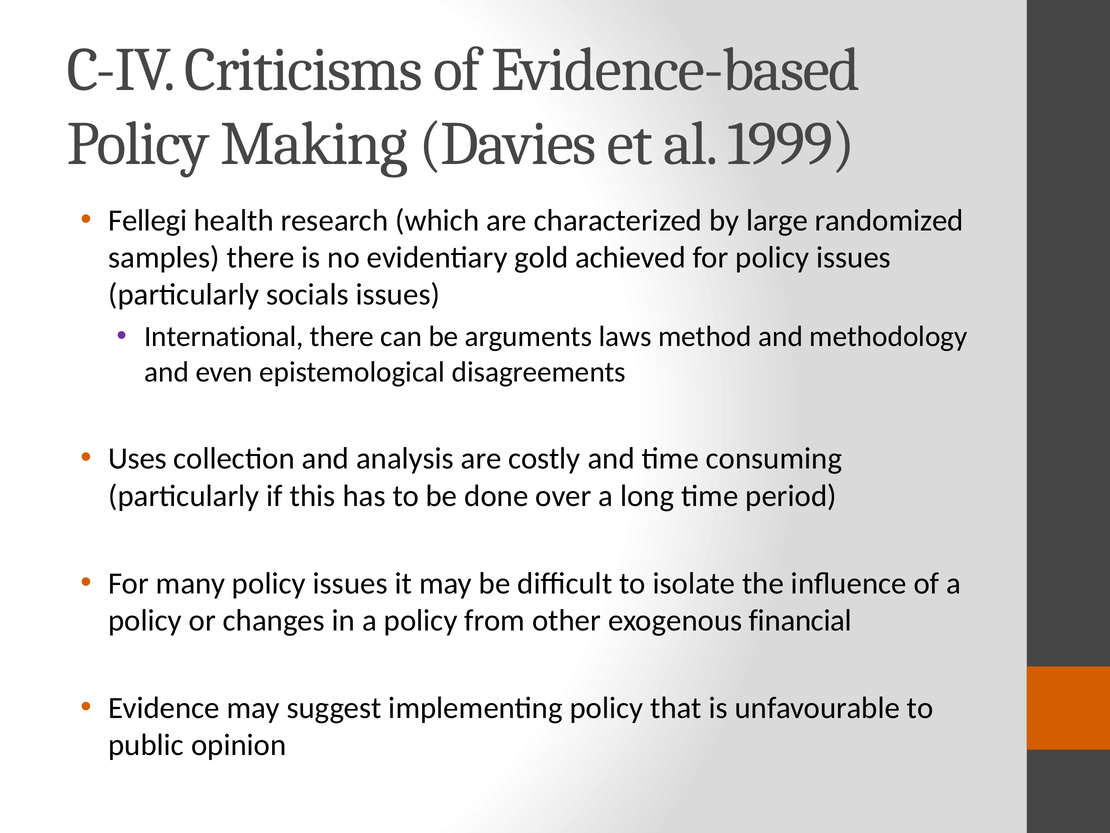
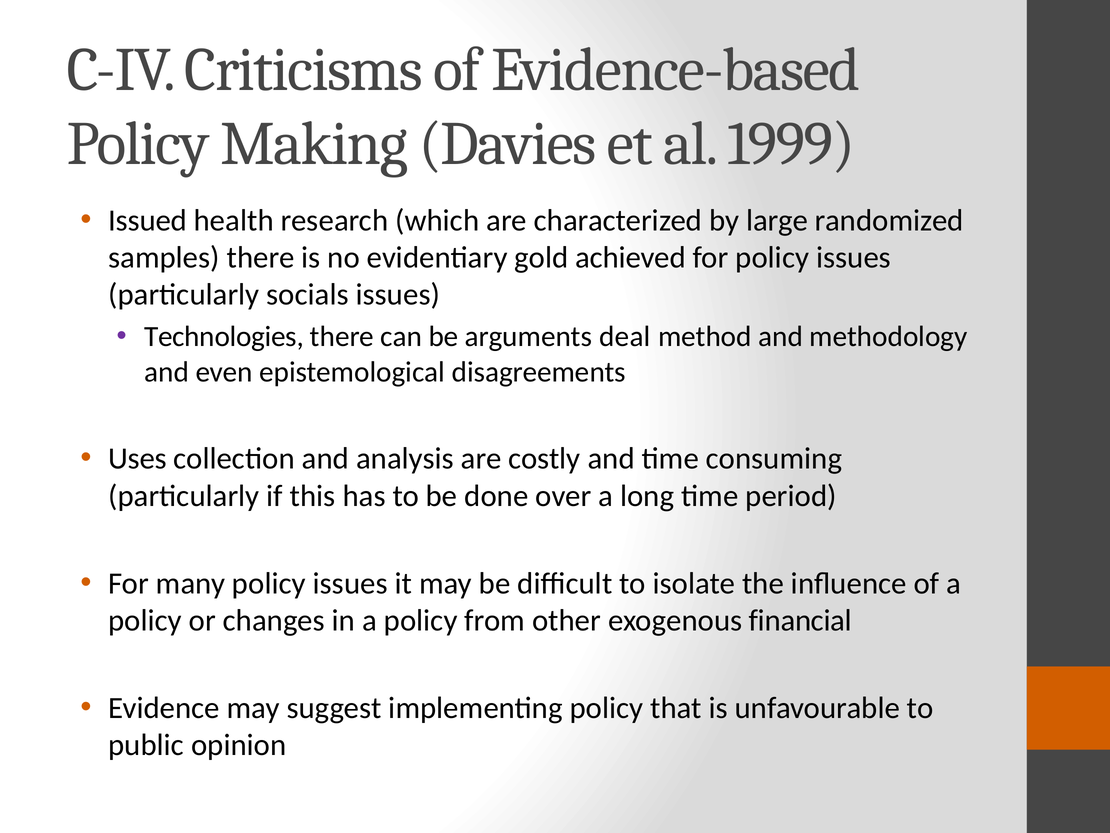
Fellegi: Fellegi -> Issued
International: International -> Technologies
laws: laws -> deal
